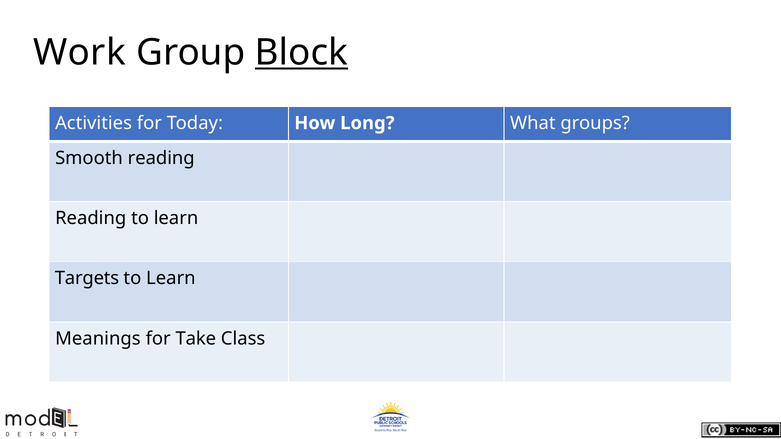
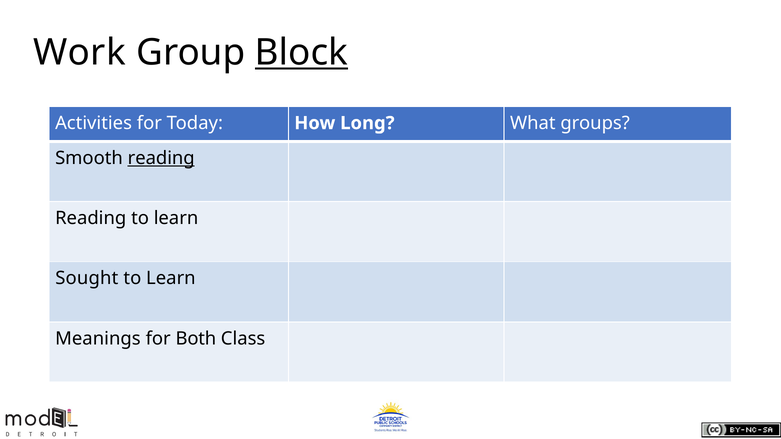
reading at (161, 158) underline: none -> present
Targets: Targets -> Sought
Take: Take -> Both
